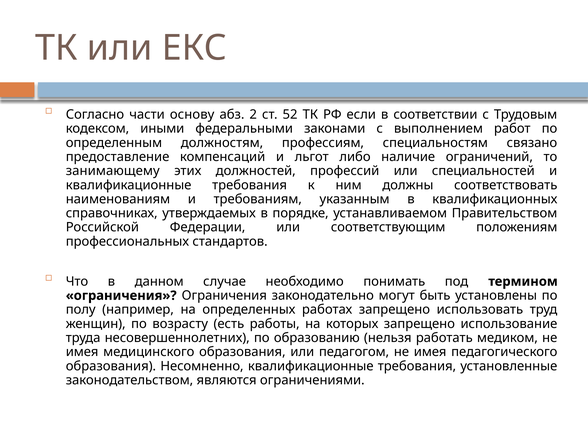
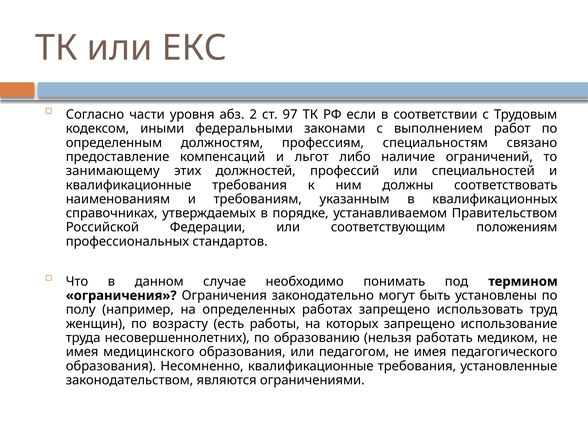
основу: основу -> уровня
52: 52 -> 97
